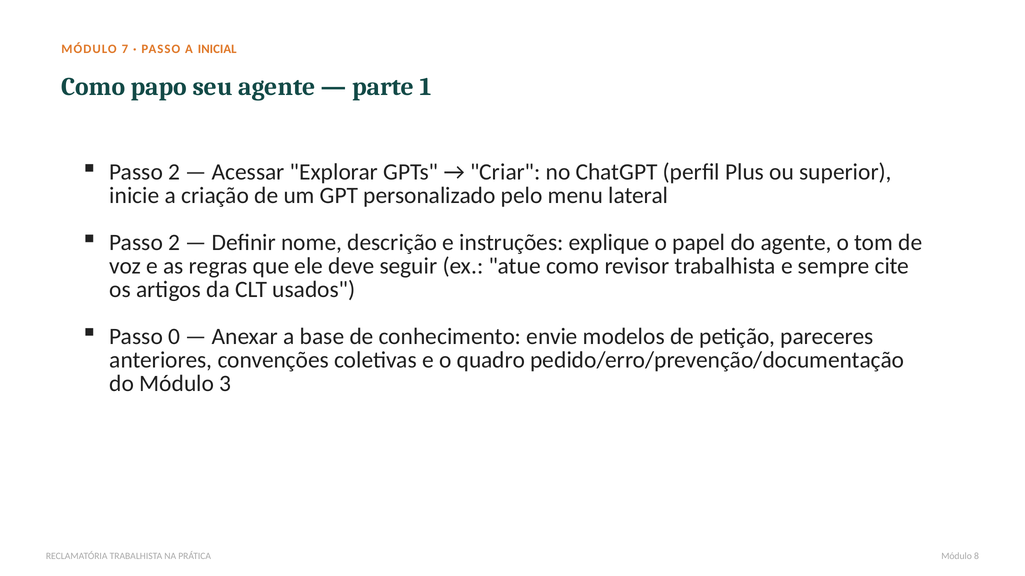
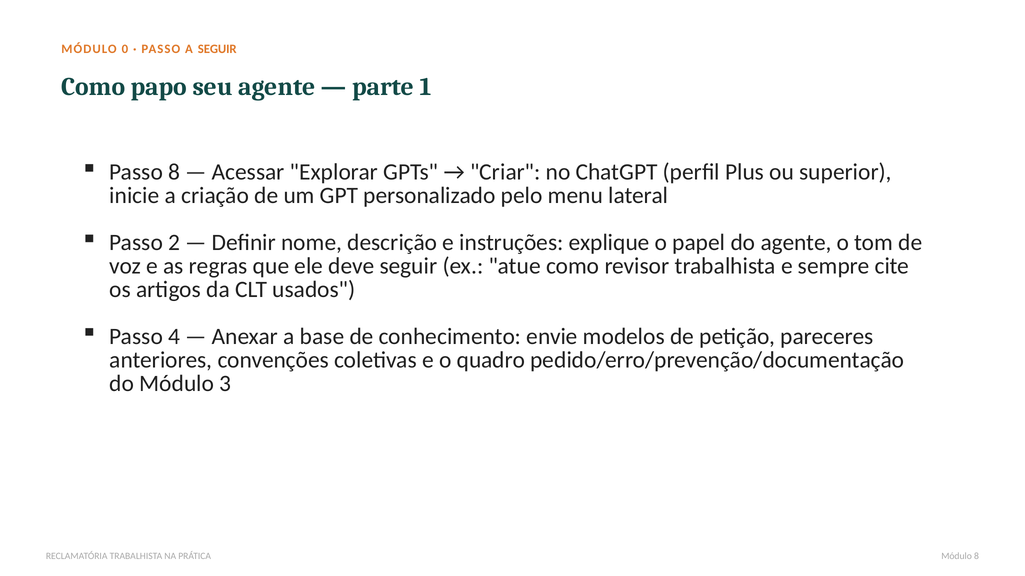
7: 7 -> 0
A INICIAL: INICIAL -> SEGUIR
2 at (174, 172): 2 -> 8
0: 0 -> 4
